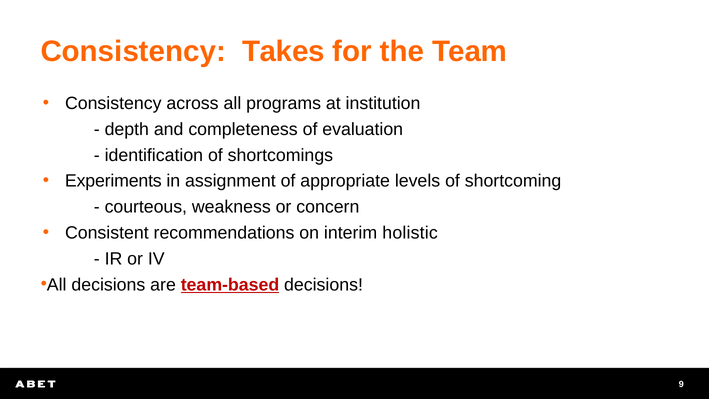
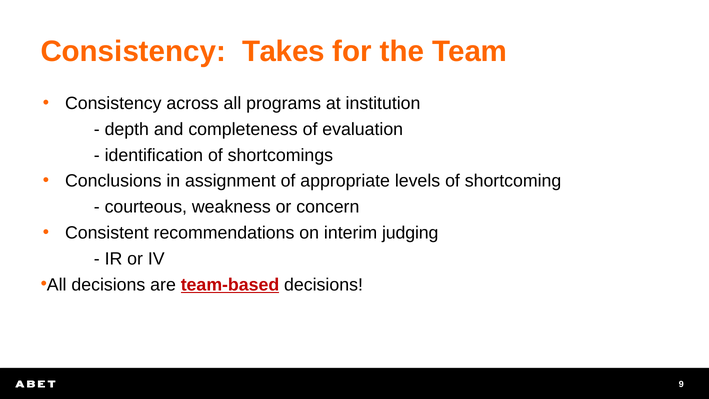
Experiments: Experiments -> Conclusions
holistic: holistic -> judging
